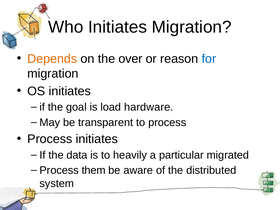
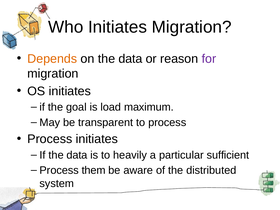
on the over: over -> data
for colour: blue -> purple
hardware: hardware -> maximum
migrated: migrated -> sufficient
